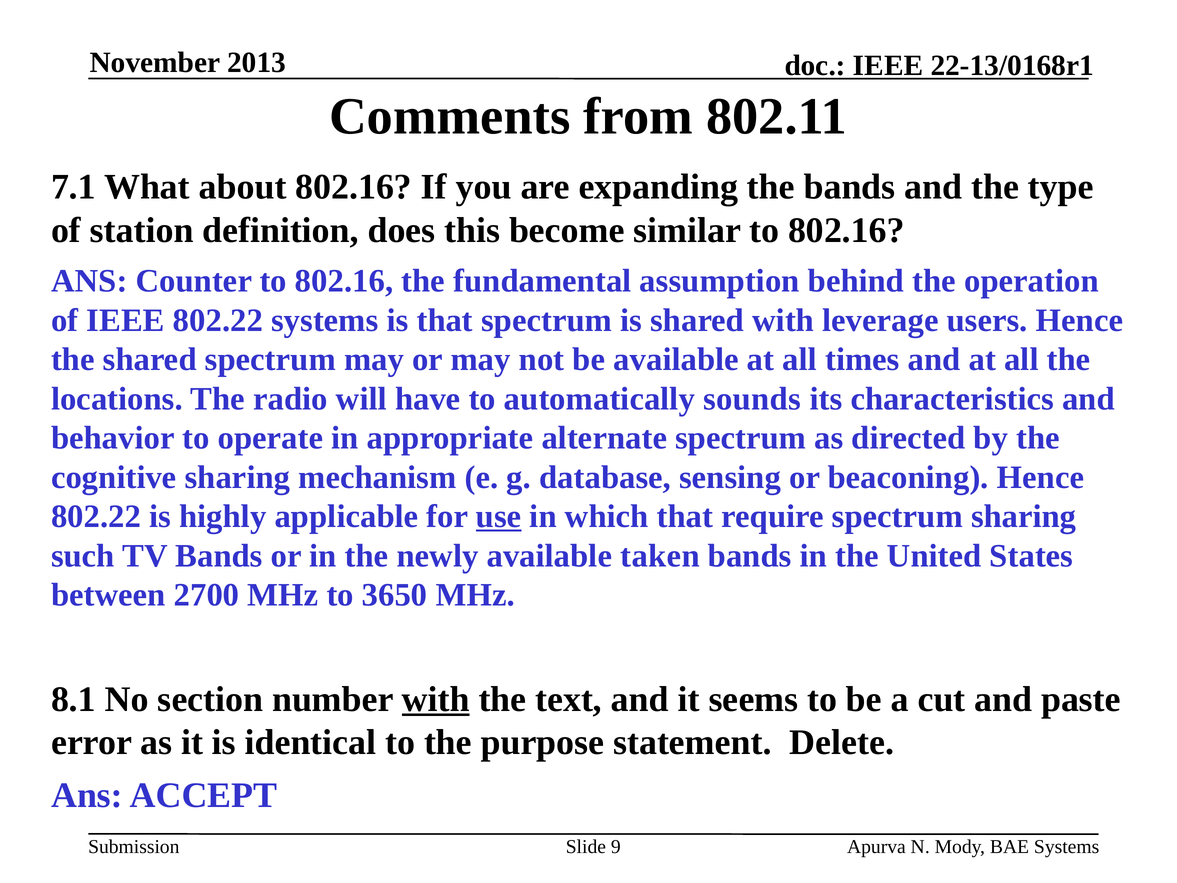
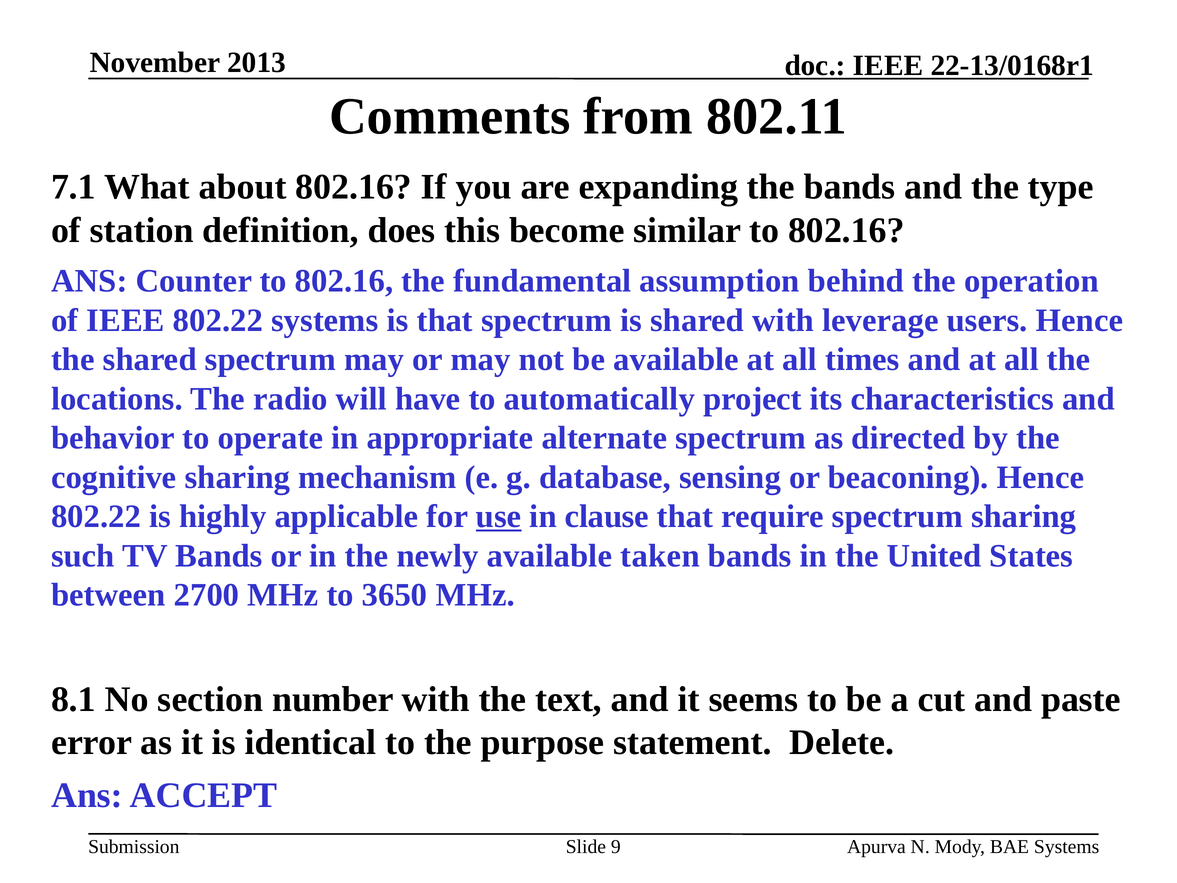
sounds: sounds -> project
which: which -> clause
with at (436, 699) underline: present -> none
